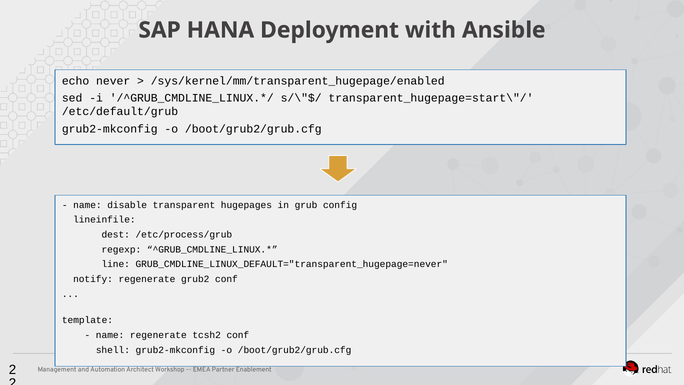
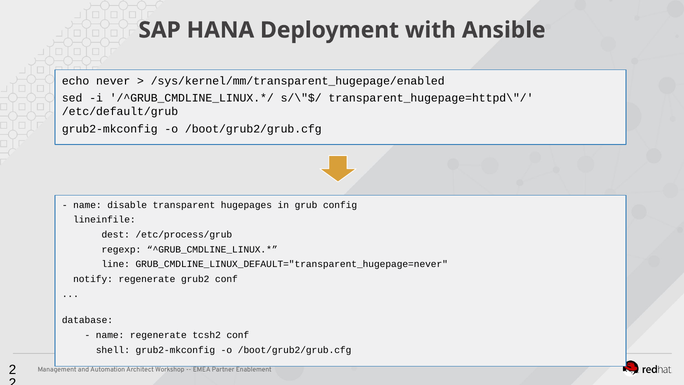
transparent_hugepage=start\"/: transparent_hugepage=start\"/ -> transparent_hugepage=httpd\"/
template: template -> database
